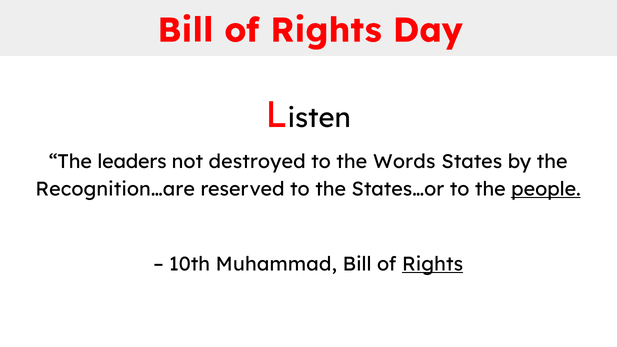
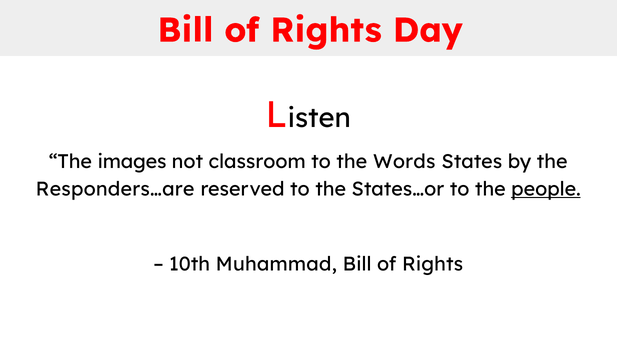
leaders: leaders -> images
destroyed: destroyed -> classroom
Recognition…are: Recognition…are -> Responders…are
Rights at (433, 264) underline: present -> none
